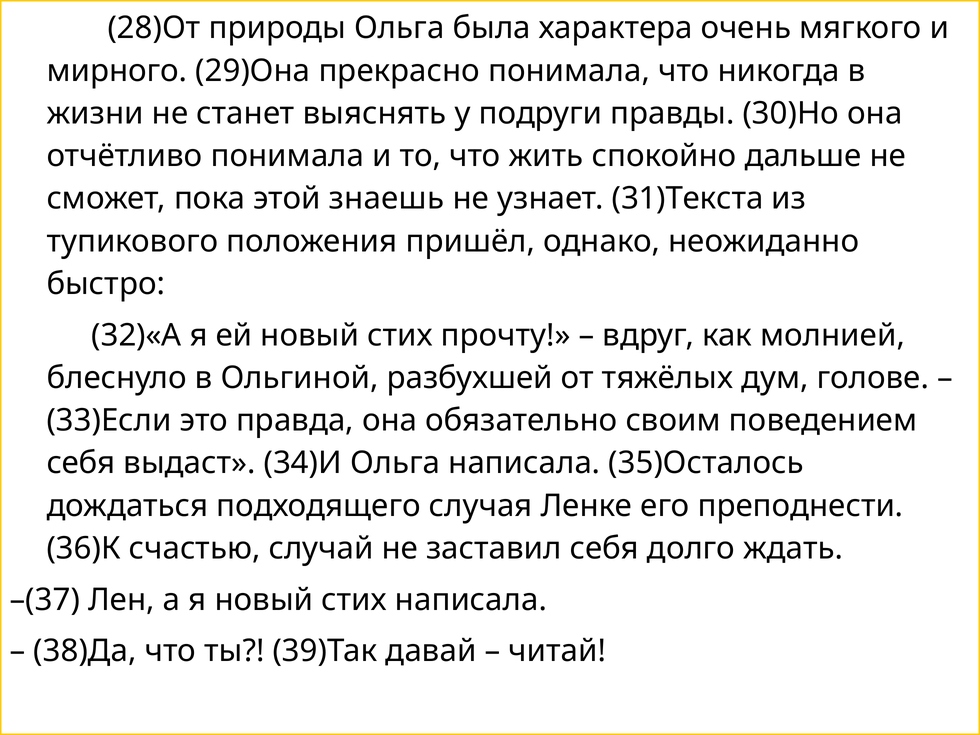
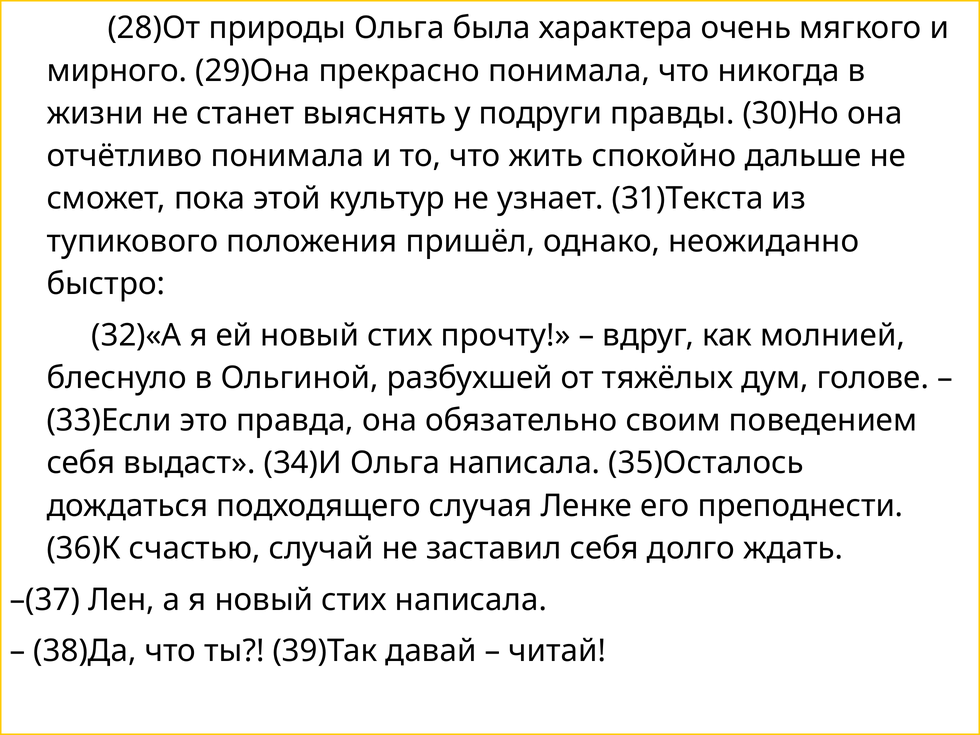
знаешь: знаешь -> культур
